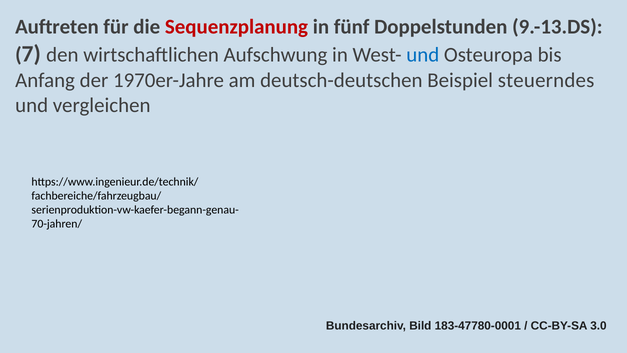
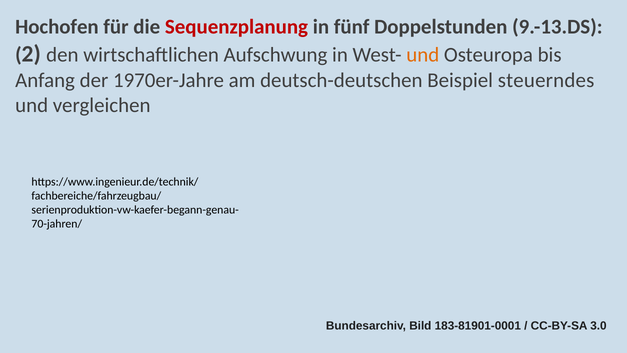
Auftreten: Auftreten -> Hochofen
7: 7 -> 2
und at (423, 55) colour: blue -> orange
183-47780-0001: 183-47780-0001 -> 183-81901-0001
